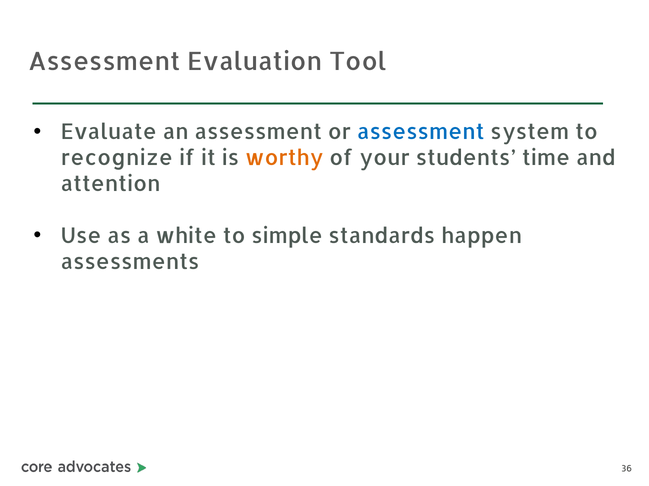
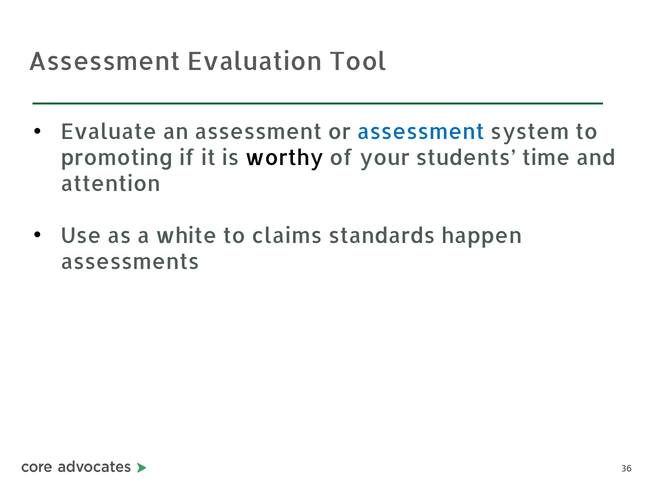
recognize: recognize -> promoting
worthy colour: orange -> black
simple: simple -> claims
